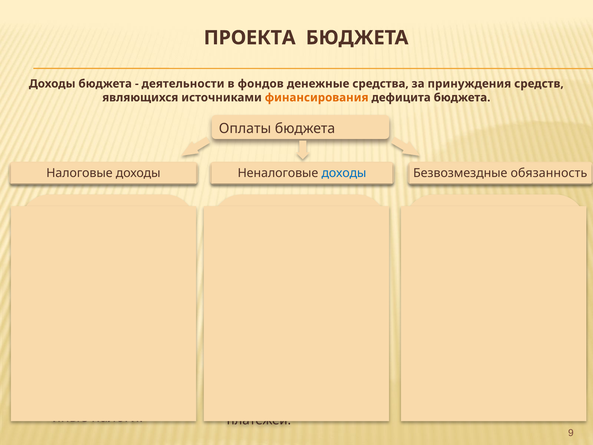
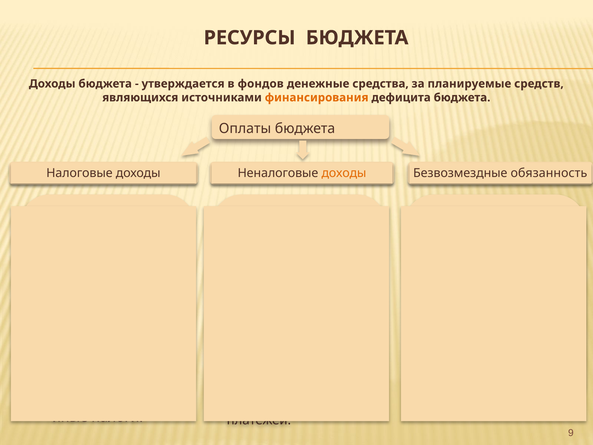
ПРОЕКТА: ПРОЕКТА -> РЕСУРСЫ
деятельности: деятельности -> утверждается
принуждения: принуждения -> планируемые
доходы at (344, 173) colour: blue -> orange
